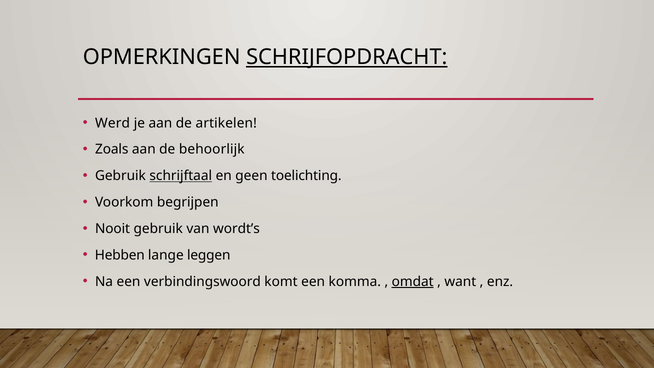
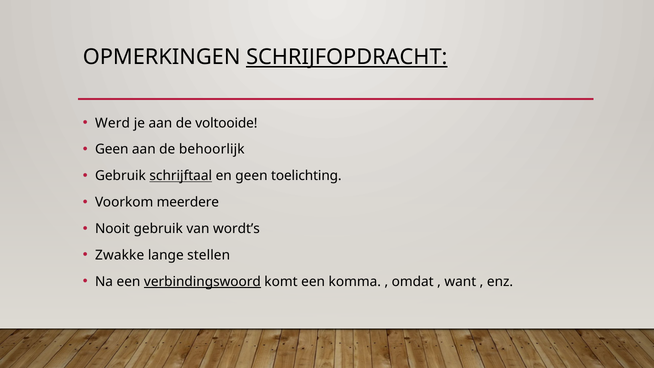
artikelen: artikelen -> voltooide
Zoals at (112, 149): Zoals -> Geen
begrijpen: begrijpen -> meerdere
Hebben: Hebben -> Zwakke
leggen: leggen -> stellen
verbindingswoord underline: none -> present
omdat underline: present -> none
